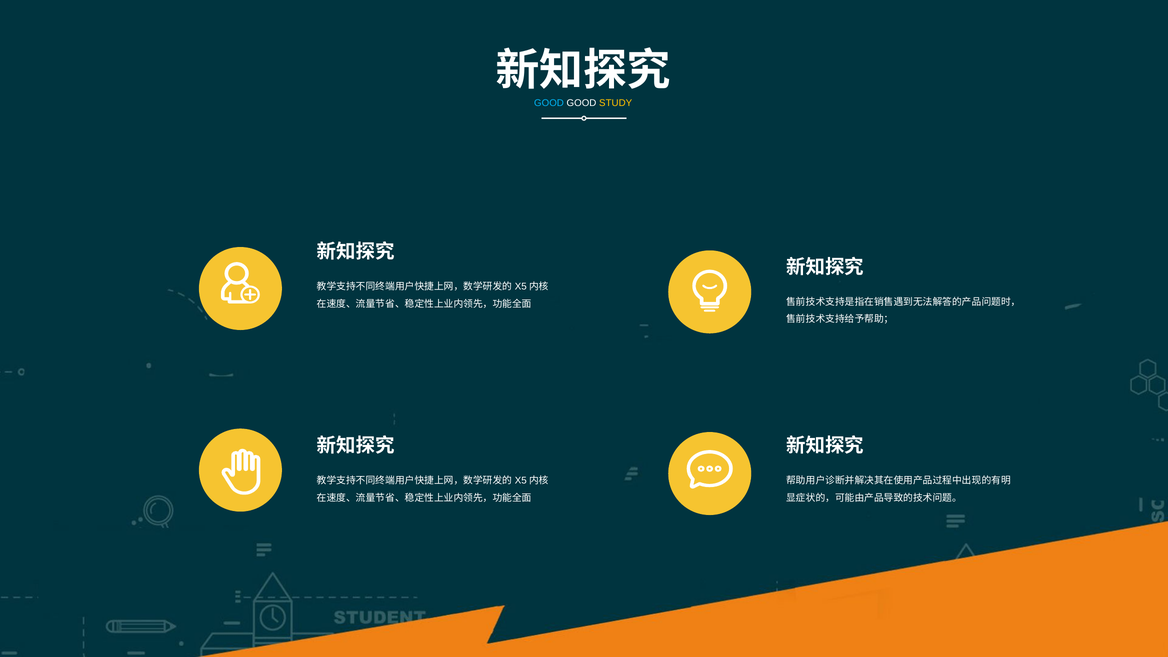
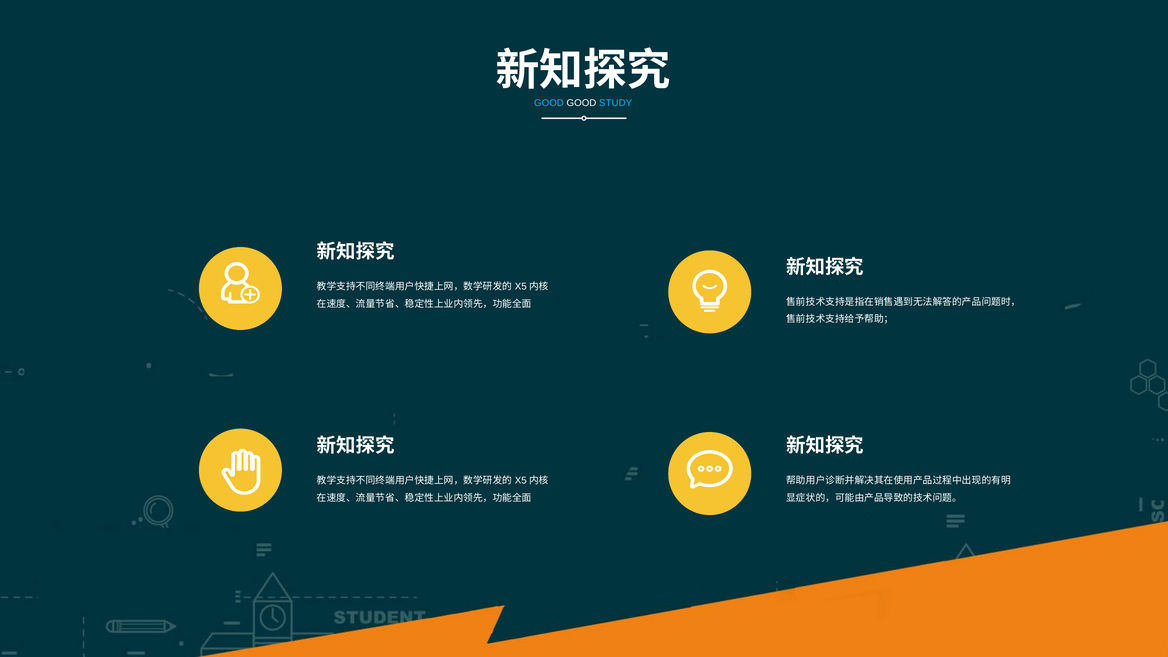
STUDY colour: yellow -> light blue
